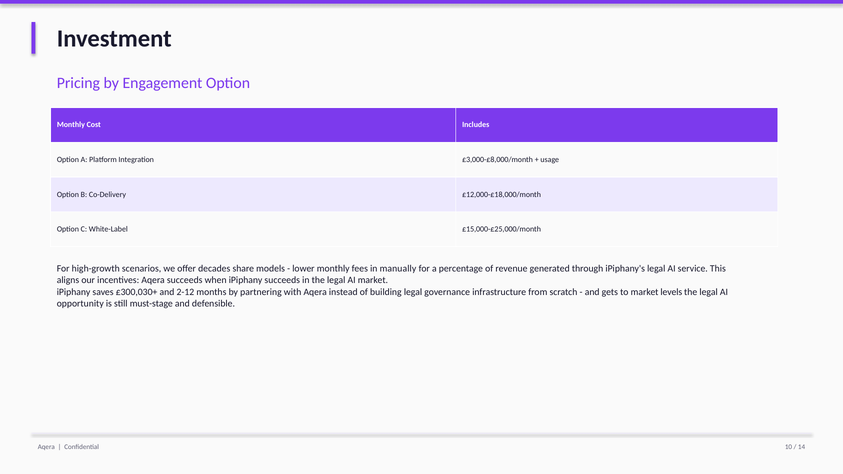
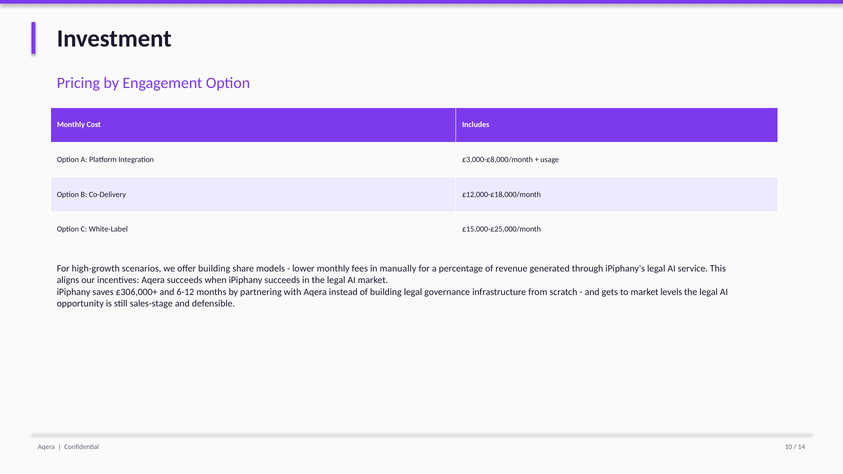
offer decades: decades -> building
£300,030+: £300,030+ -> £306,000+
2-12: 2-12 -> 6-12
must-stage: must-stage -> sales-stage
